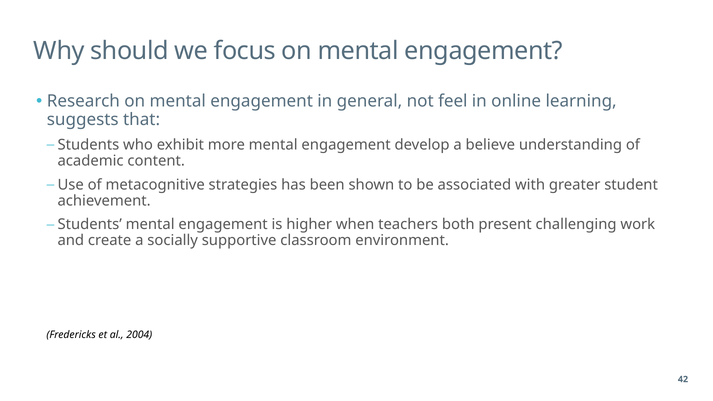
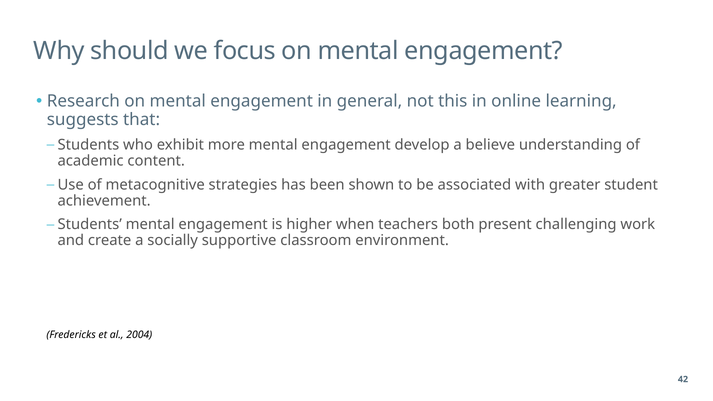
feel: feel -> this
